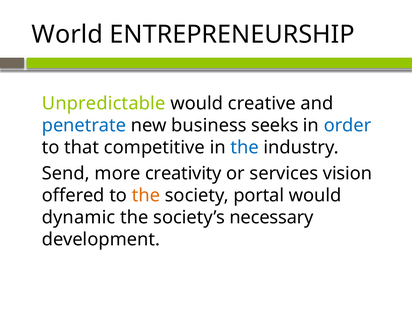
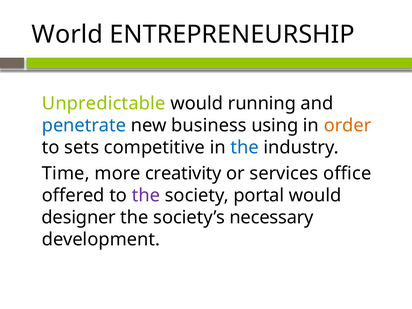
creative: creative -> running
seeks: seeks -> using
order colour: blue -> orange
that: that -> sets
Send: Send -> Time
vision: vision -> office
the at (146, 195) colour: orange -> purple
dynamic: dynamic -> designer
